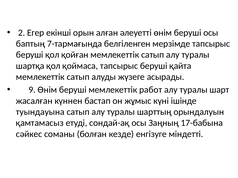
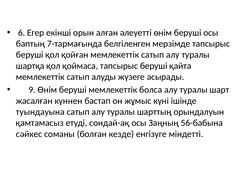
2: 2 -> 6
работ: работ -> болса
17-бабына: 17-бабына -> 56-бабына
